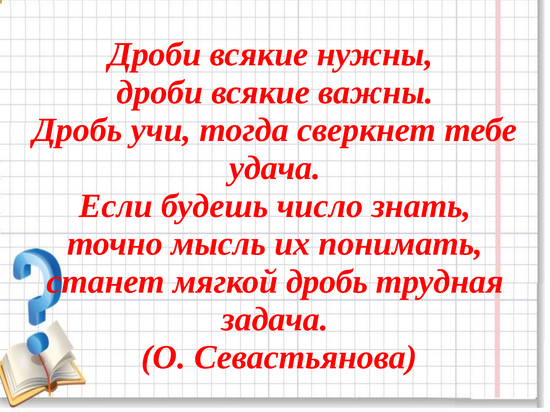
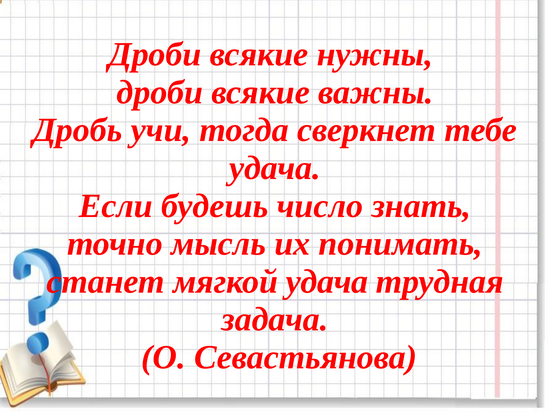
мягкой дробь: дробь -> удача
